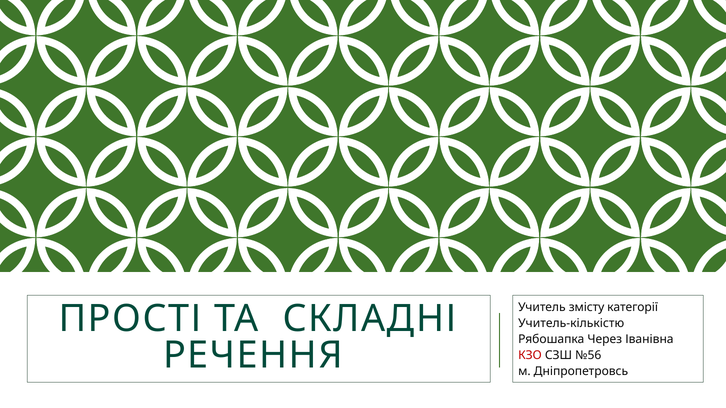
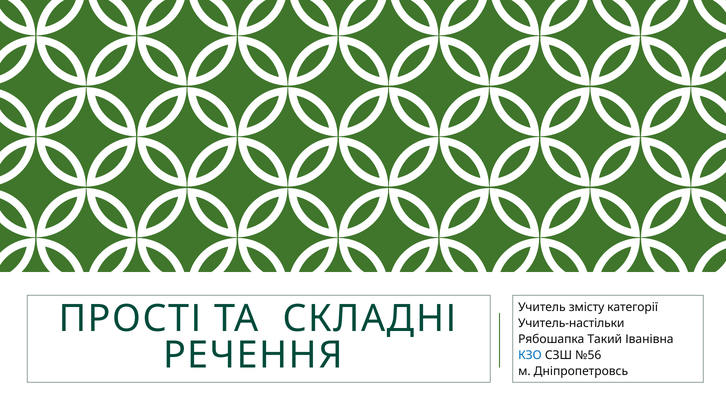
Учитель-кількістю: Учитель-кількістю -> Учитель-настільки
Через: Через -> Такий
КЗО colour: red -> blue
